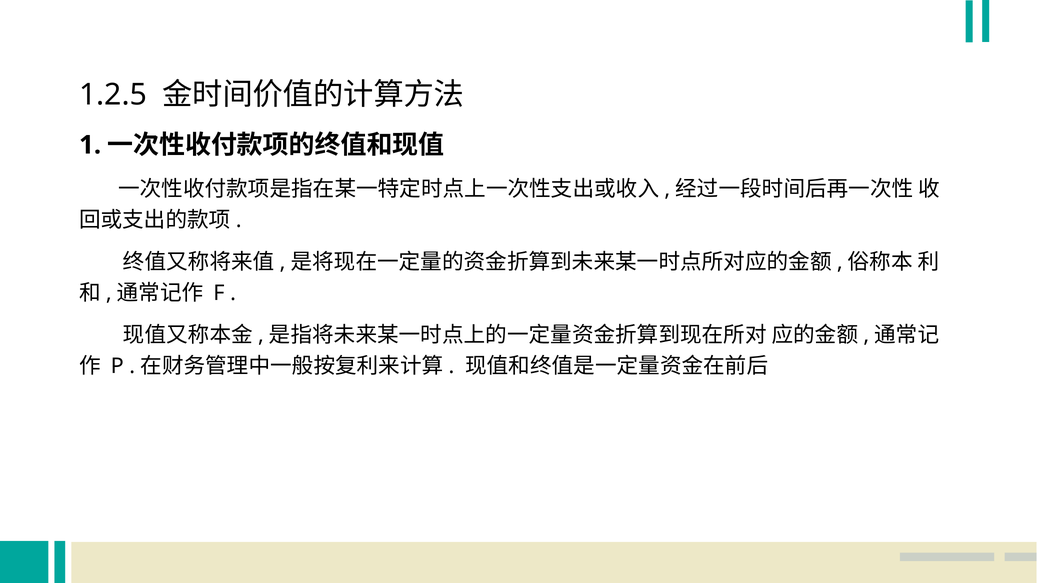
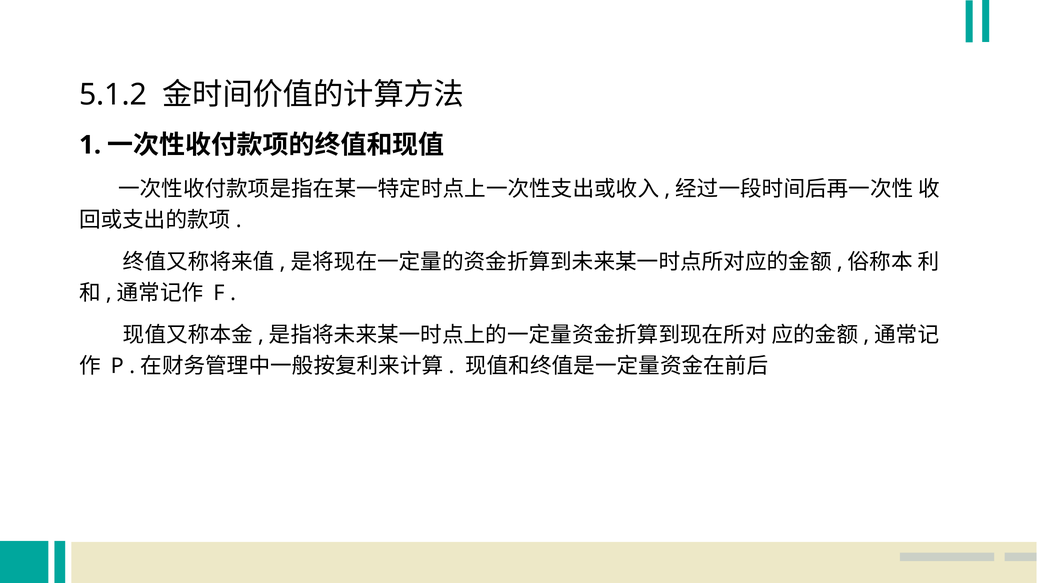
1.2.5: 1.2.5 -> 5.1.2
